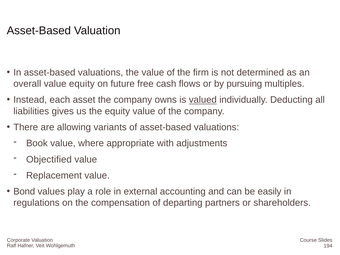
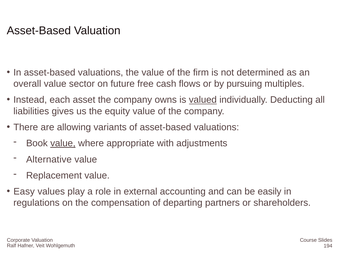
value equity: equity -> sector
value at (63, 143) underline: none -> present
Objectified: Objectified -> Alternative
Bond: Bond -> Easy
